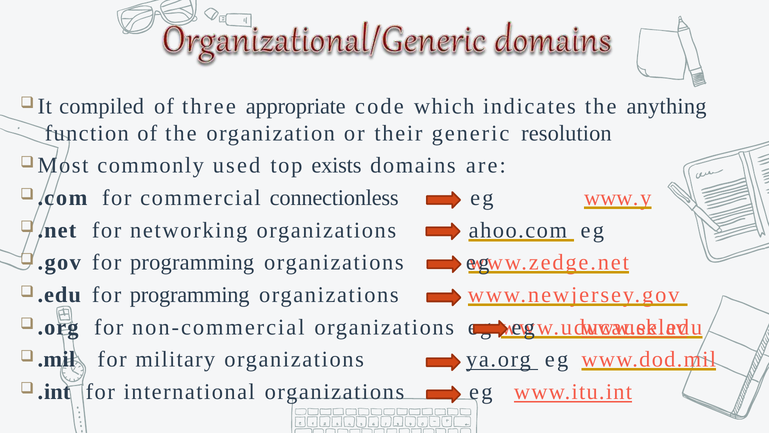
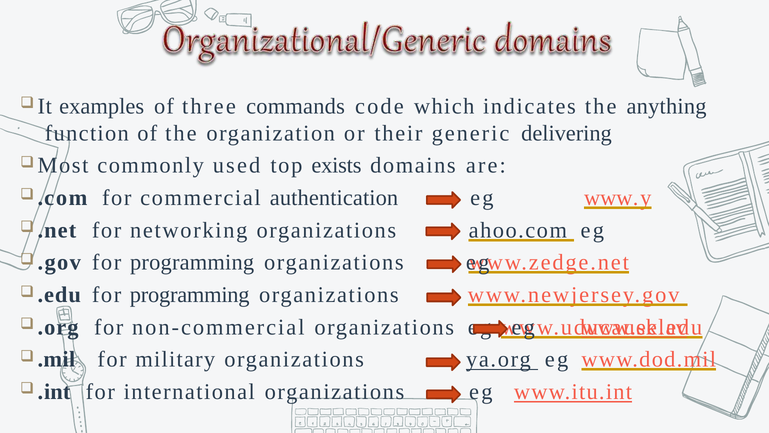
compiled: compiled -> examples
appropriate: appropriate -> commands
resolution: resolution -> delivering
connectionless: connectionless -> authentication
